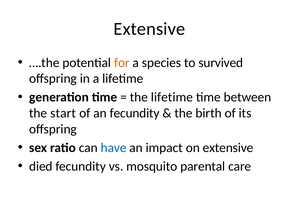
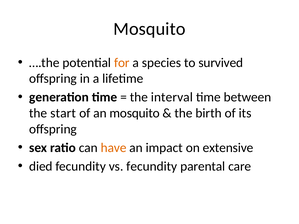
Extensive at (149, 29): Extensive -> Mosquito
the lifetime: lifetime -> interval
an fecundity: fecundity -> mosquito
have colour: blue -> orange
vs mosquito: mosquito -> fecundity
